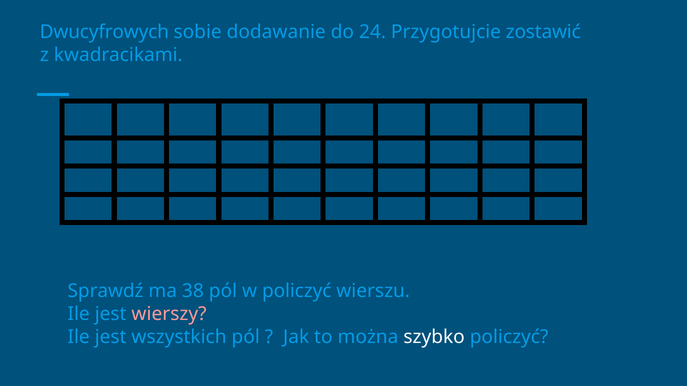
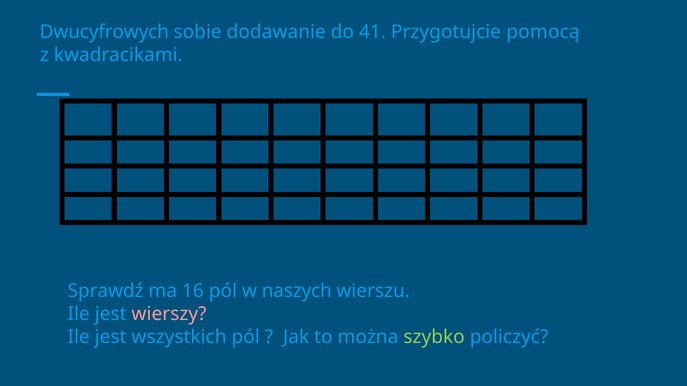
24: 24 -> 41
zostawić: zostawić -> pomocą
38: 38 -> 16
w policzyć: policzyć -> naszych
szybko colour: white -> light green
